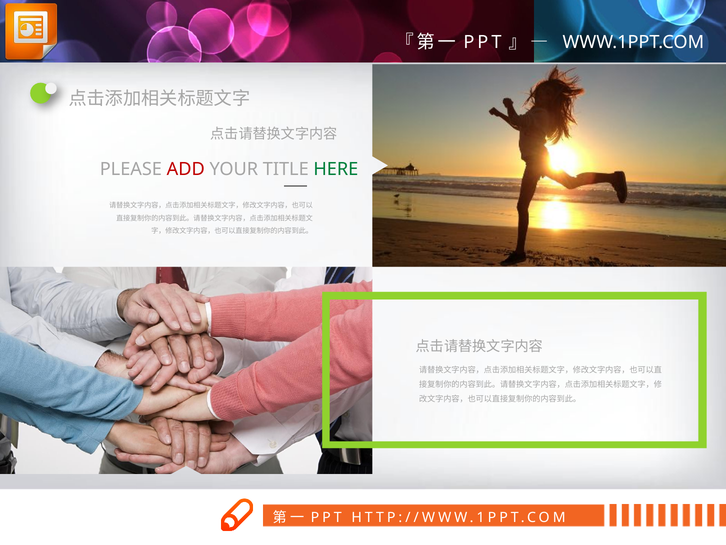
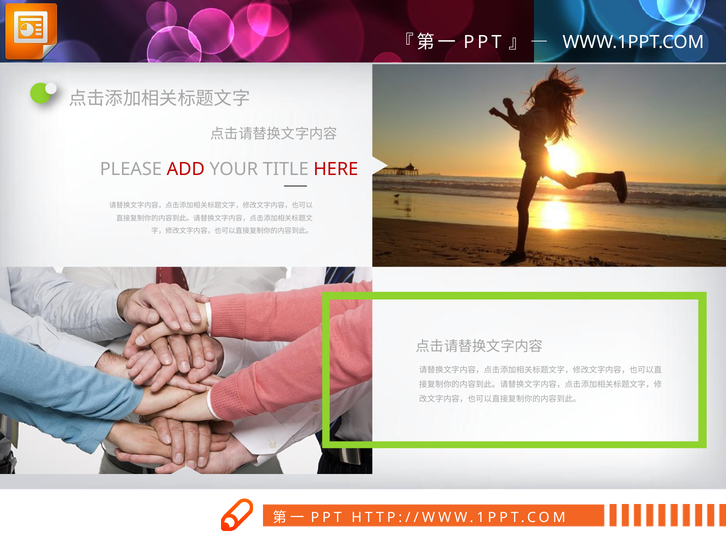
HERE colour: green -> red
